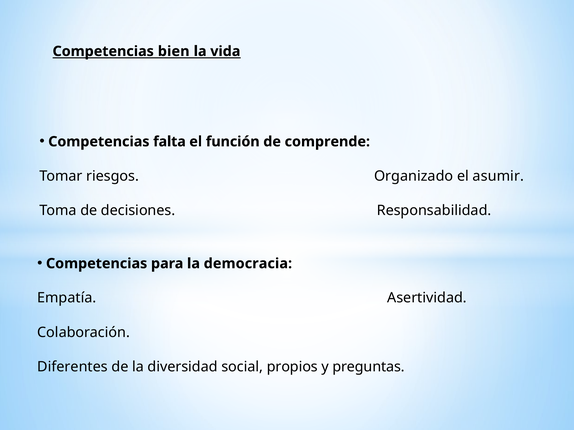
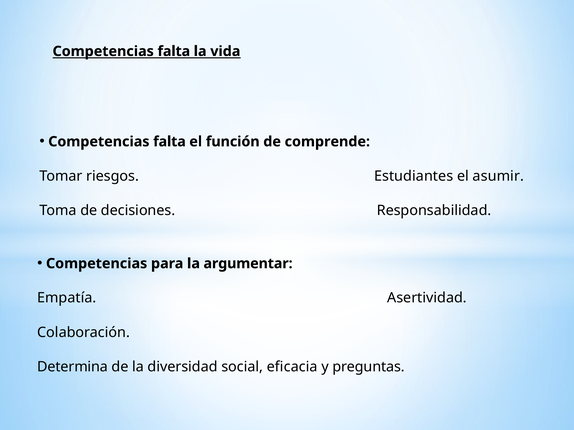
bien at (174, 51): bien -> falta
Organizado: Organizado -> Estudiantes
democracia: democracia -> argumentar
Diferentes: Diferentes -> Determina
propios: propios -> eficacia
